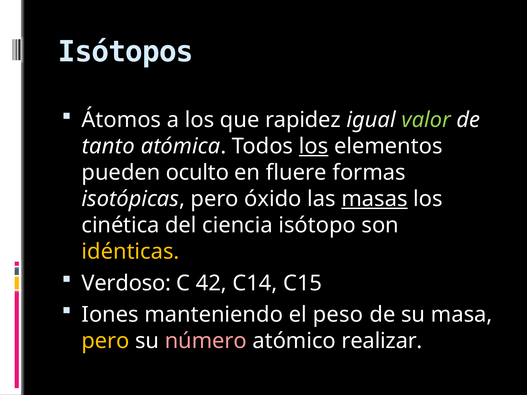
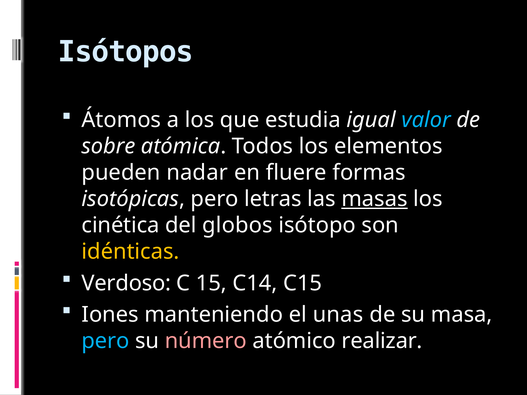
rapidez: rapidez -> estudia
valor colour: light green -> light blue
tanto: tanto -> sobre
los at (314, 146) underline: present -> none
oculto: oculto -> nadar
óxido: óxido -> letras
ciencia: ciencia -> globos
42: 42 -> 15
peso: peso -> unas
pero at (106, 341) colour: yellow -> light blue
